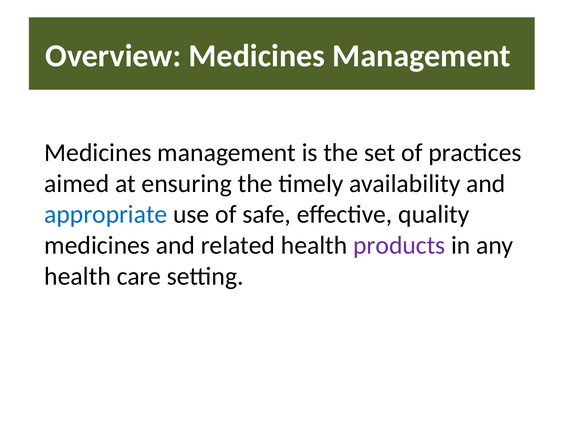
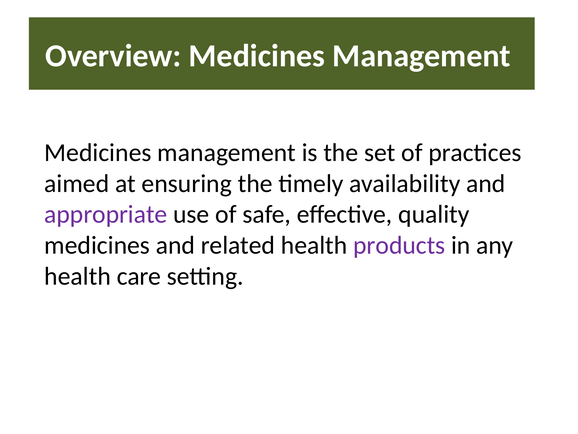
appropriate colour: blue -> purple
